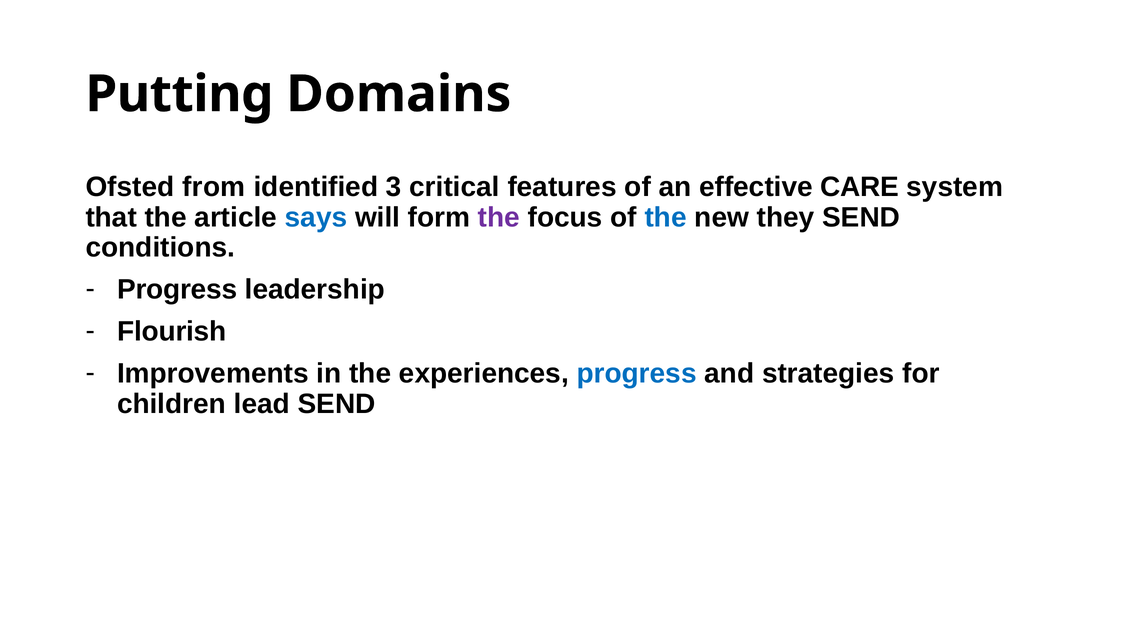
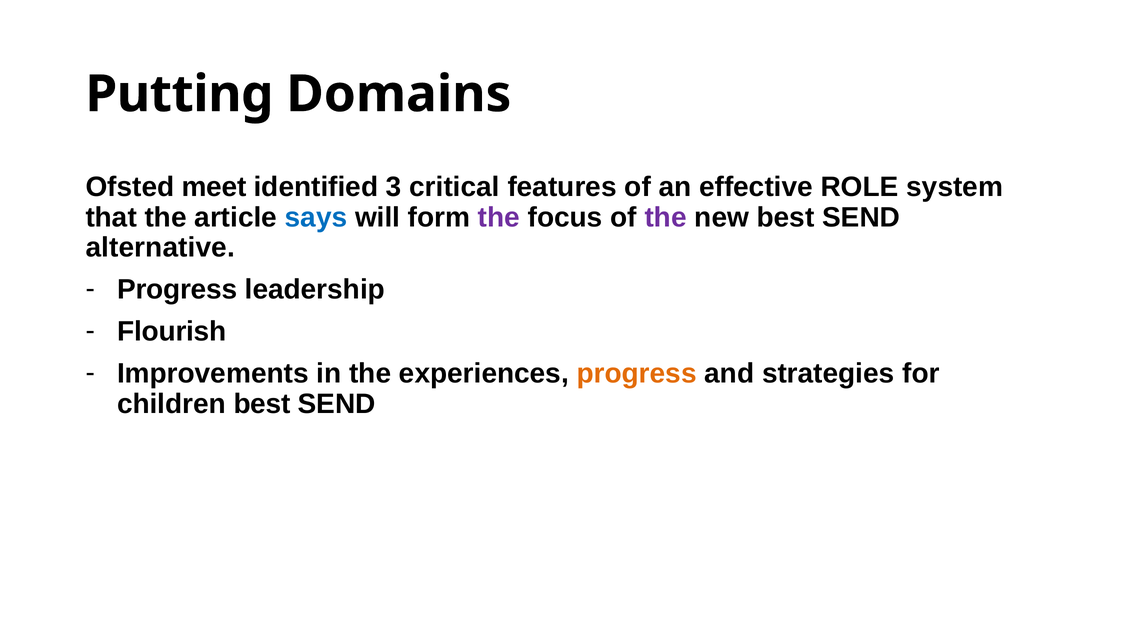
from: from -> meet
CARE: CARE -> ROLE
the at (666, 217) colour: blue -> purple
new they: they -> best
conditions: conditions -> alternative
progress at (637, 374) colour: blue -> orange
children lead: lead -> best
